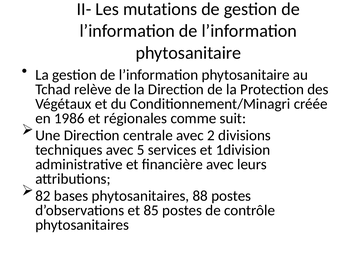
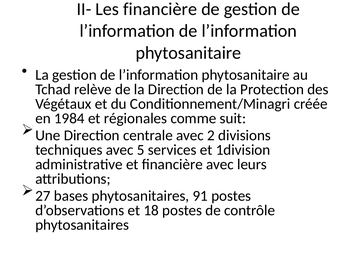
Les mutations: mutations -> financière
1986: 1986 -> 1984
82: 82 -> 27
88: 88 -> 91
85: 85 -> 18
